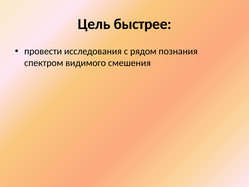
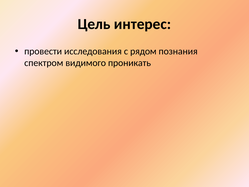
быстрее: быстрее -> интерес
смешения: смешения -> проникать
